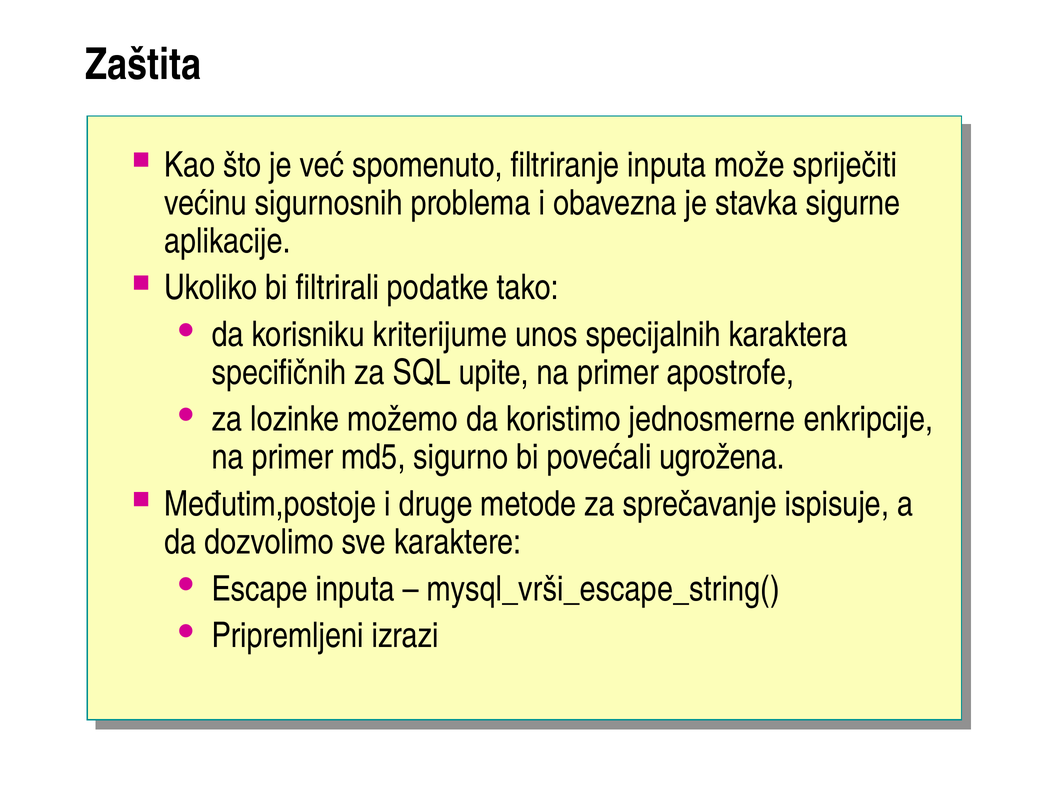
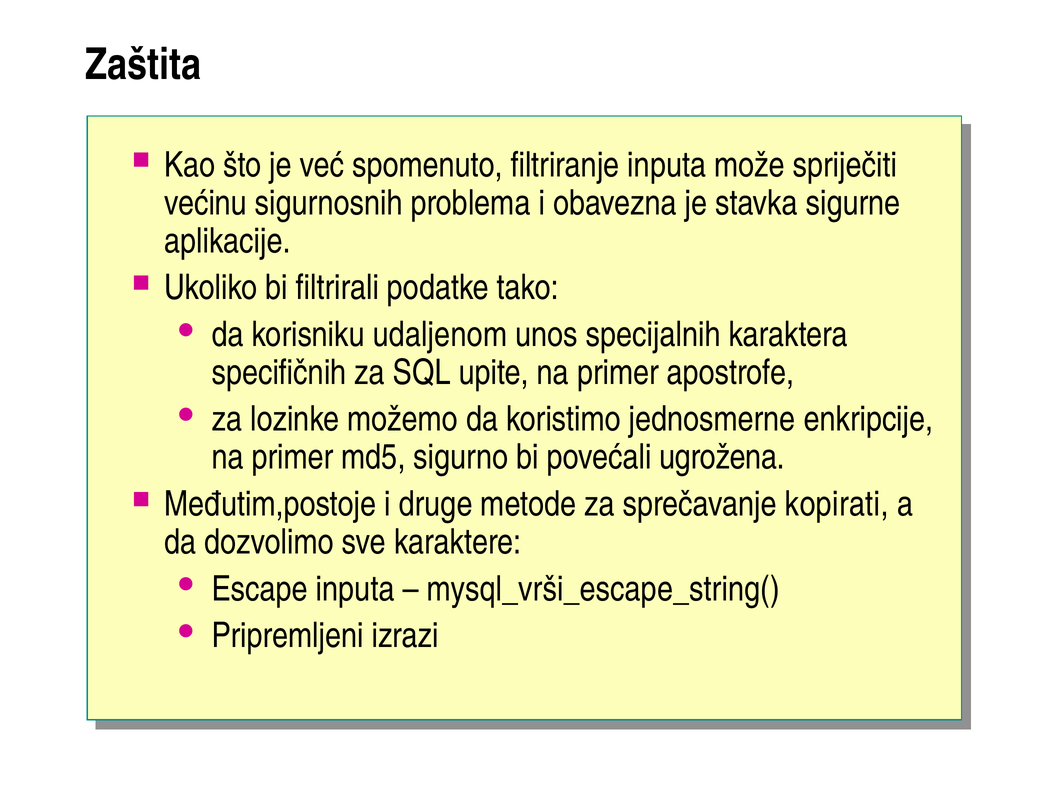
kriterijume: kriterijume -> udaljenom
ispisuje: ispisuje -> kopirati
